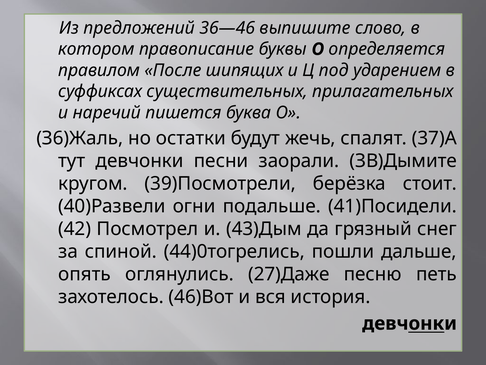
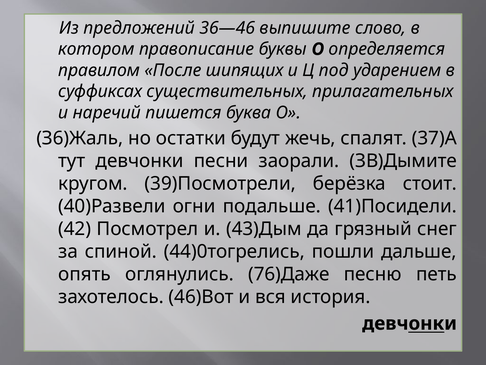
27)Даже: 27)Даже -> 76)Даже
